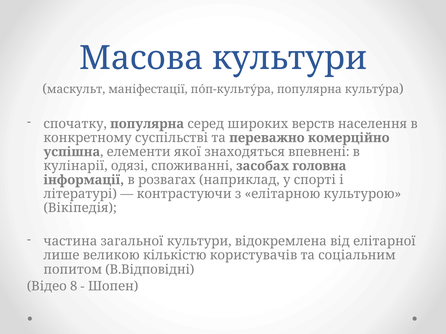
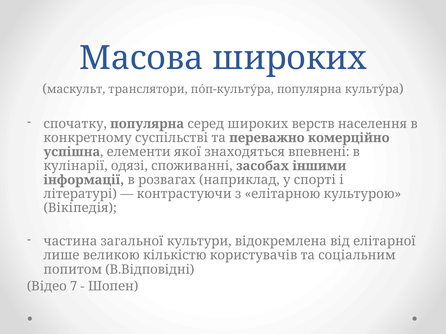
Масова культури: культури -> широких
маніфестації: маніфестації -> транслятори
головна: головна -> іншими
8: 8 -> 7
